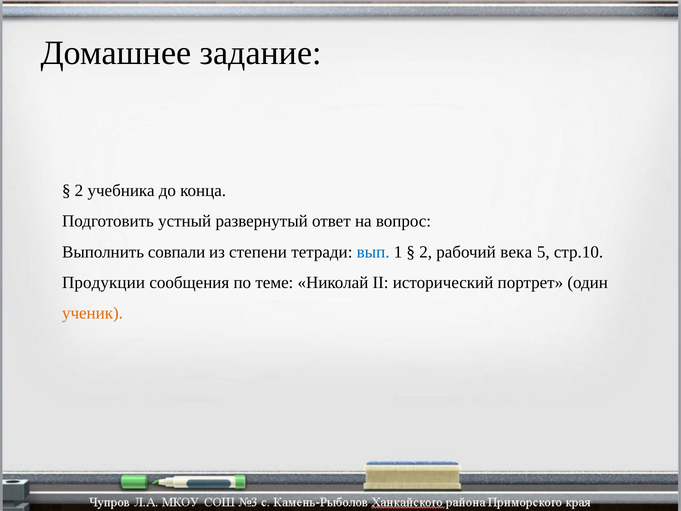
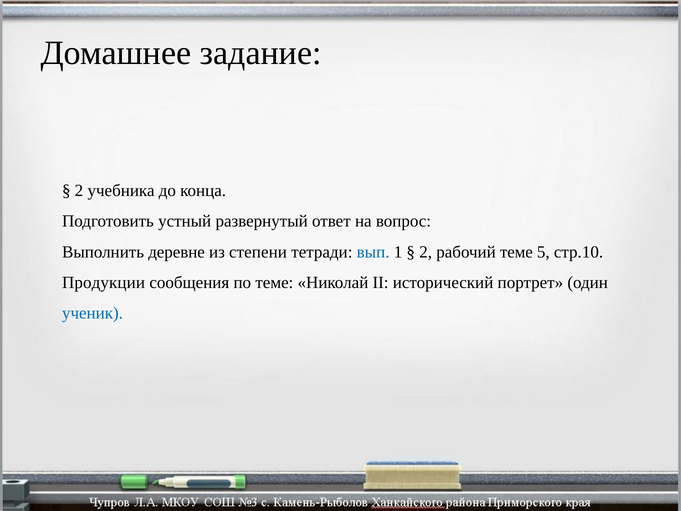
совпали: совпали -> деревне
рабочий века: века -> теме
ученик colour: orange -> blue
